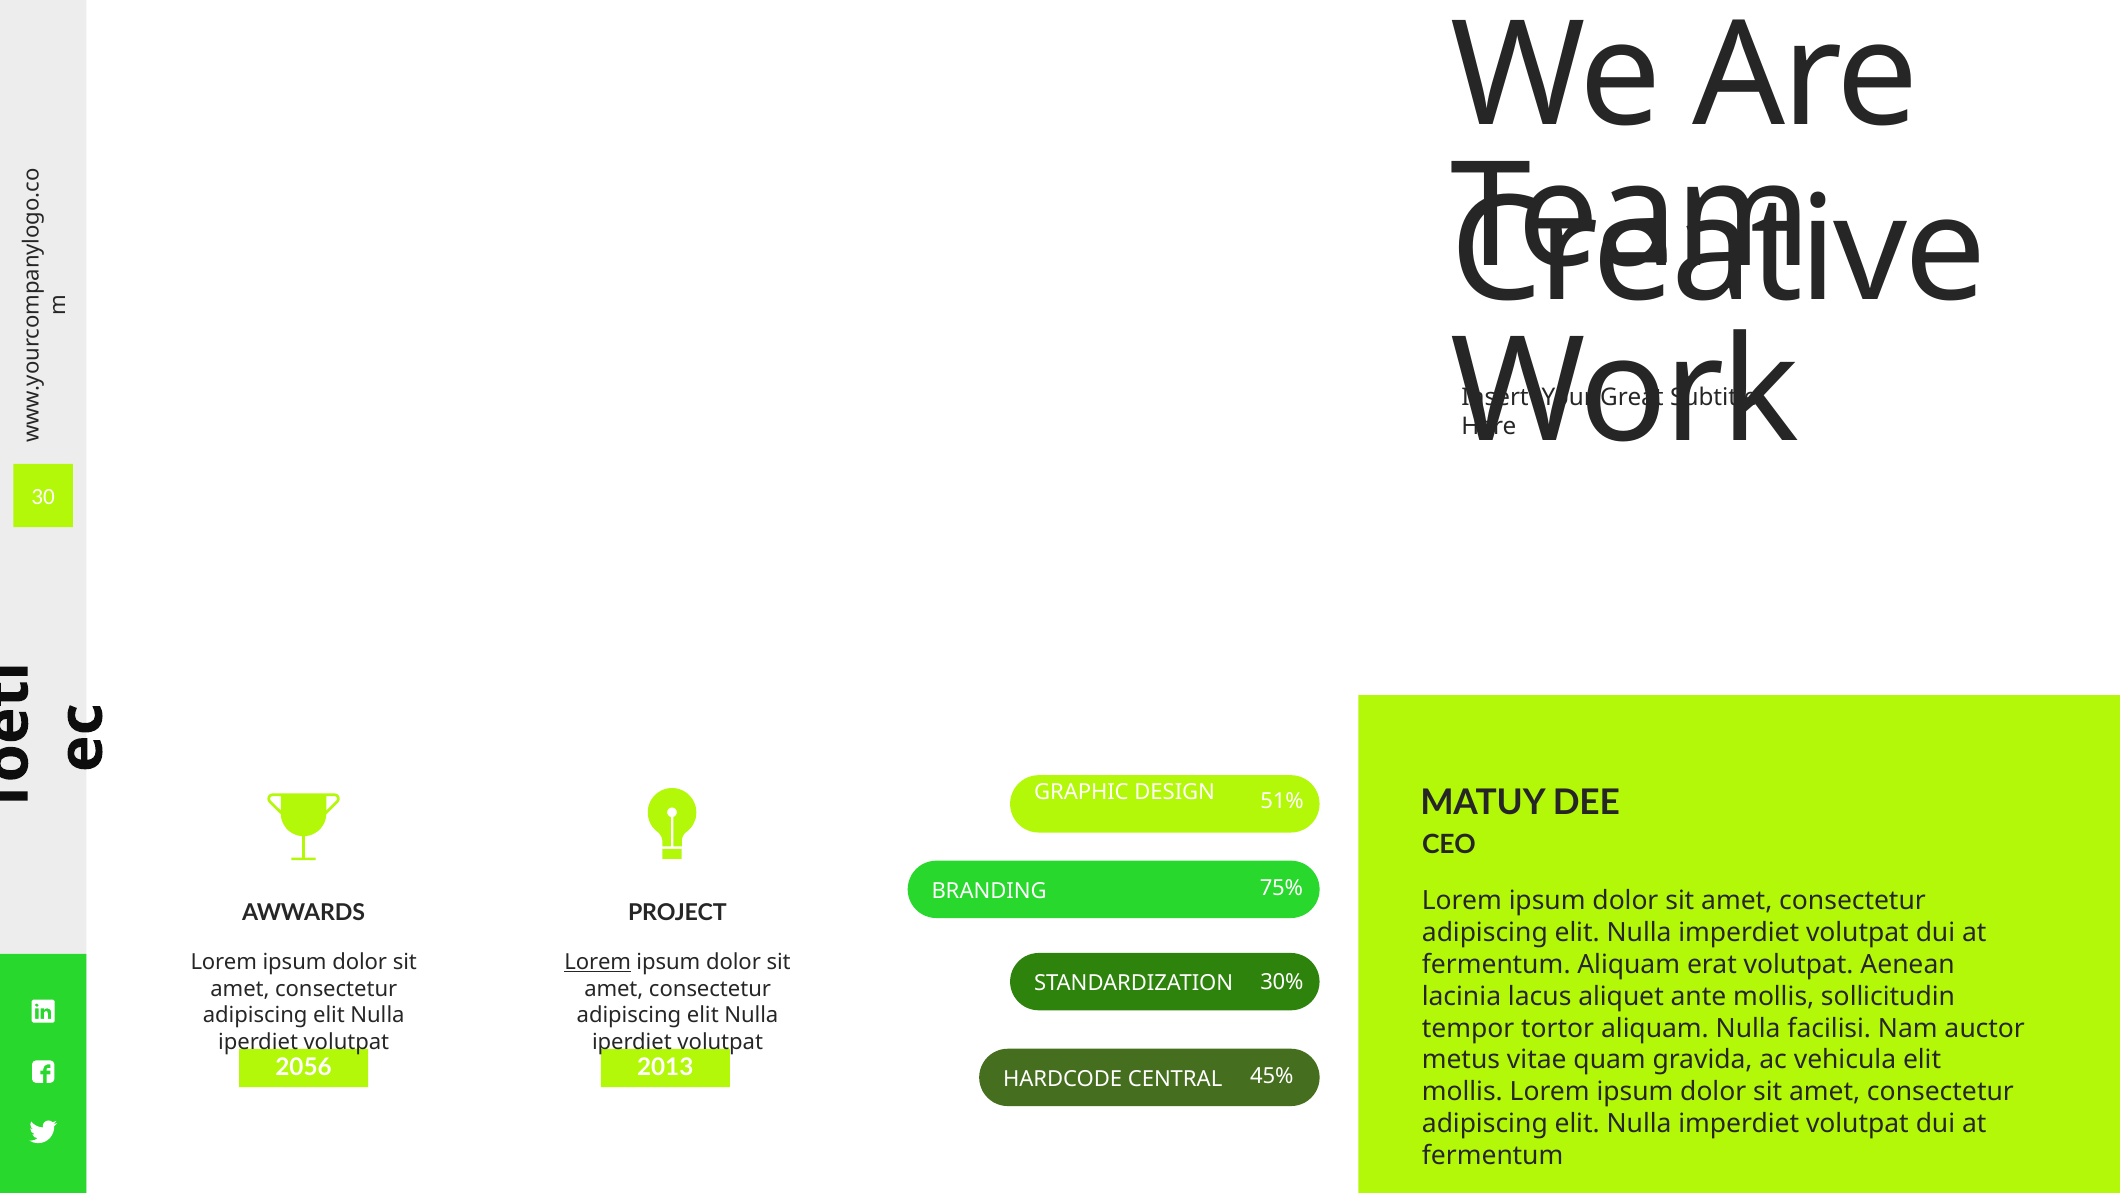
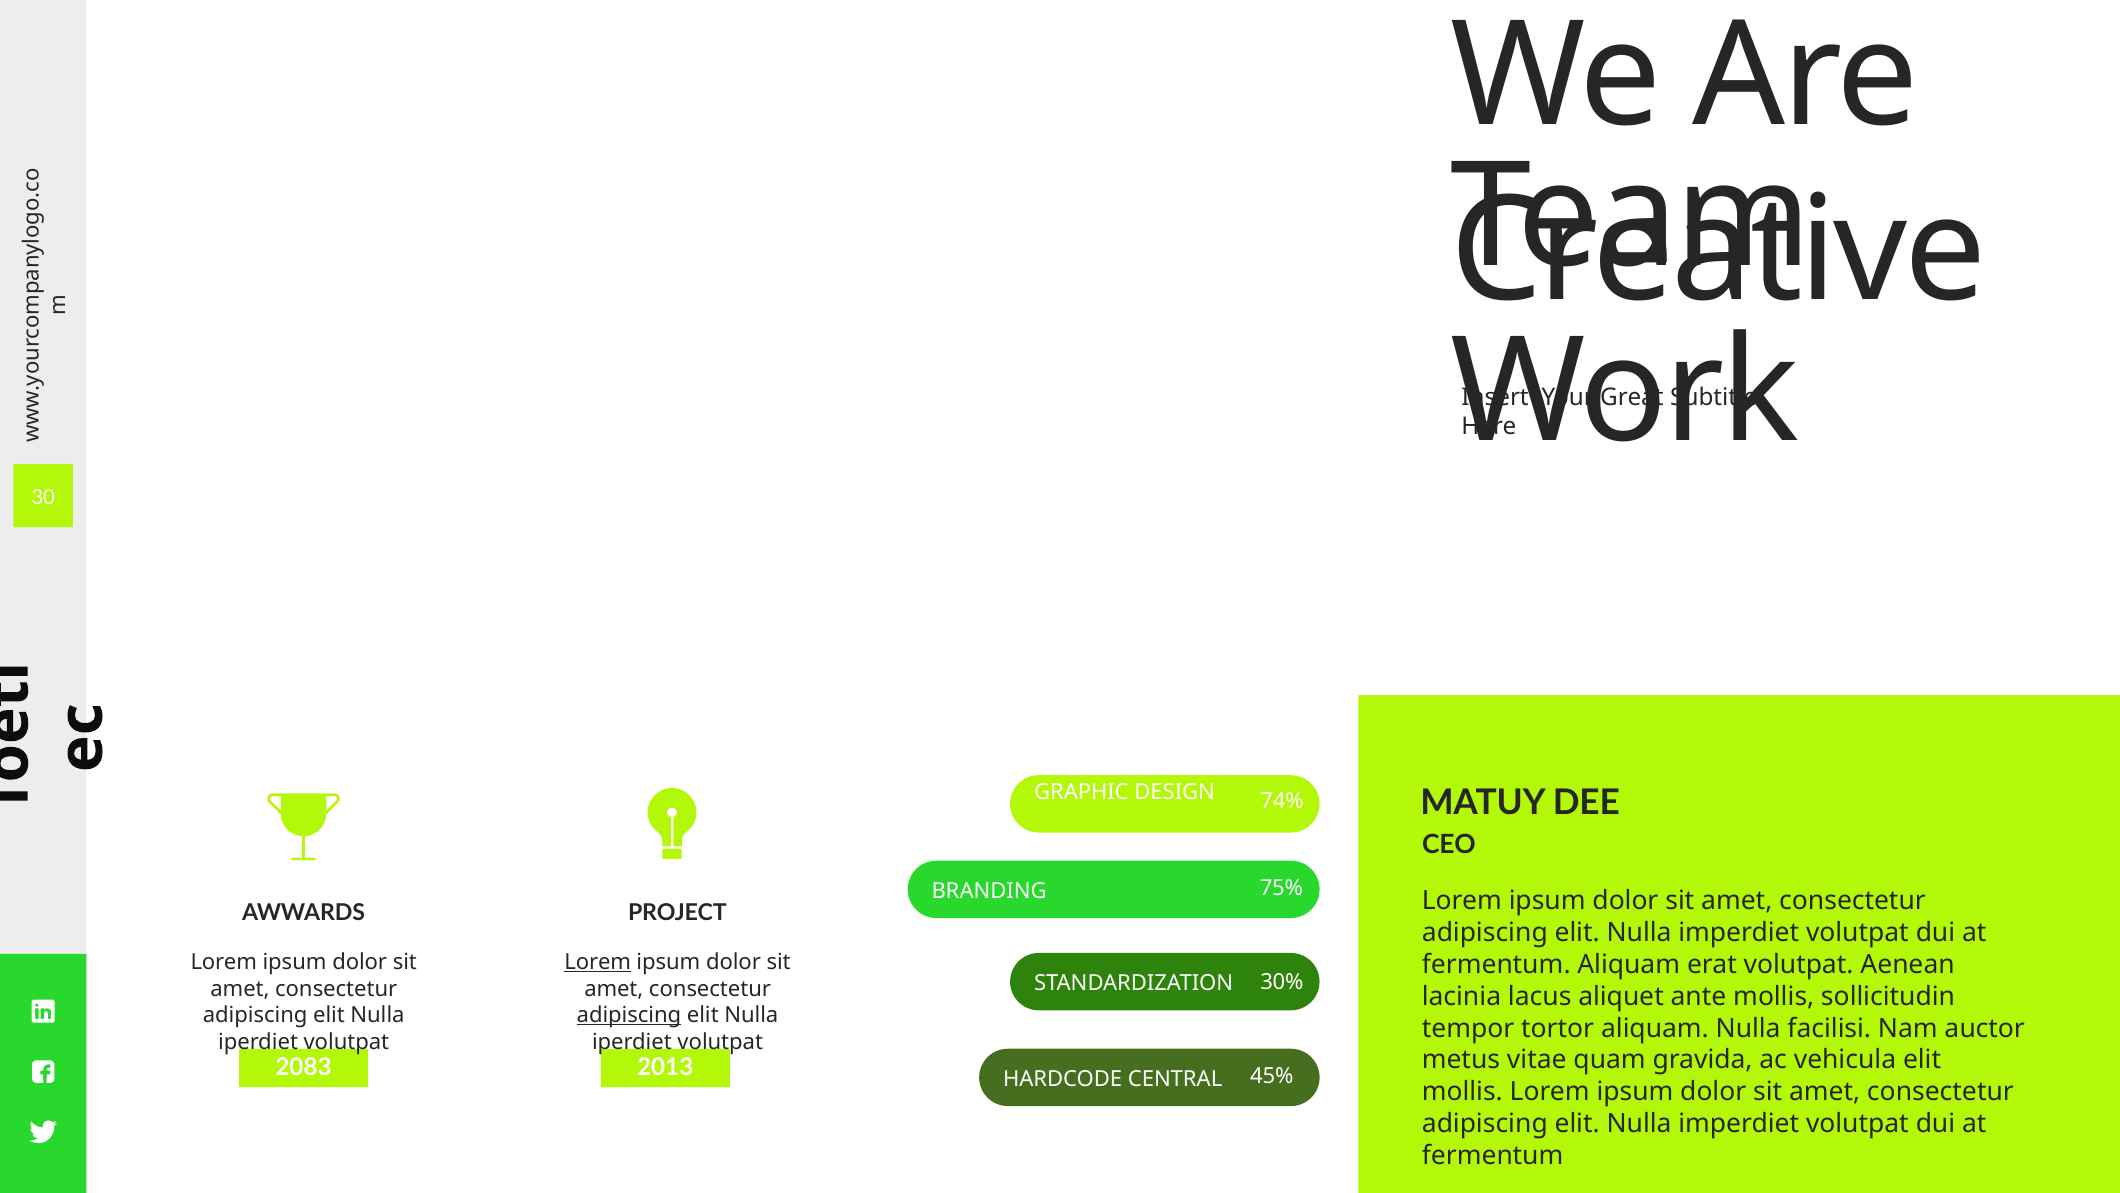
51%: 51% -> 74%
adipiscing at (629, 1015) underline: none -> present
2056: 2056 -> 2083
